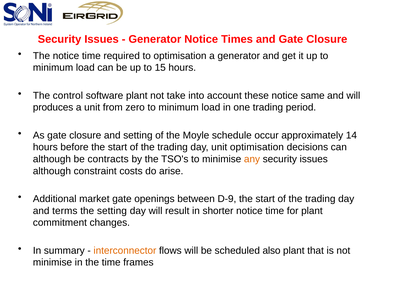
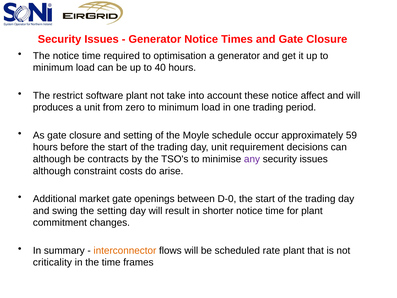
15: 15 -> 40
control: control -> restrict
same: same -> affect
14: 14 -> 59
unit optimisation: optimisation -> requirement
any colour: orange -> purple
D-9: D-9 -> D-0
terms: terms -> swing
also: also -> rate
minimise at (52, 262): minimise -> criticality
